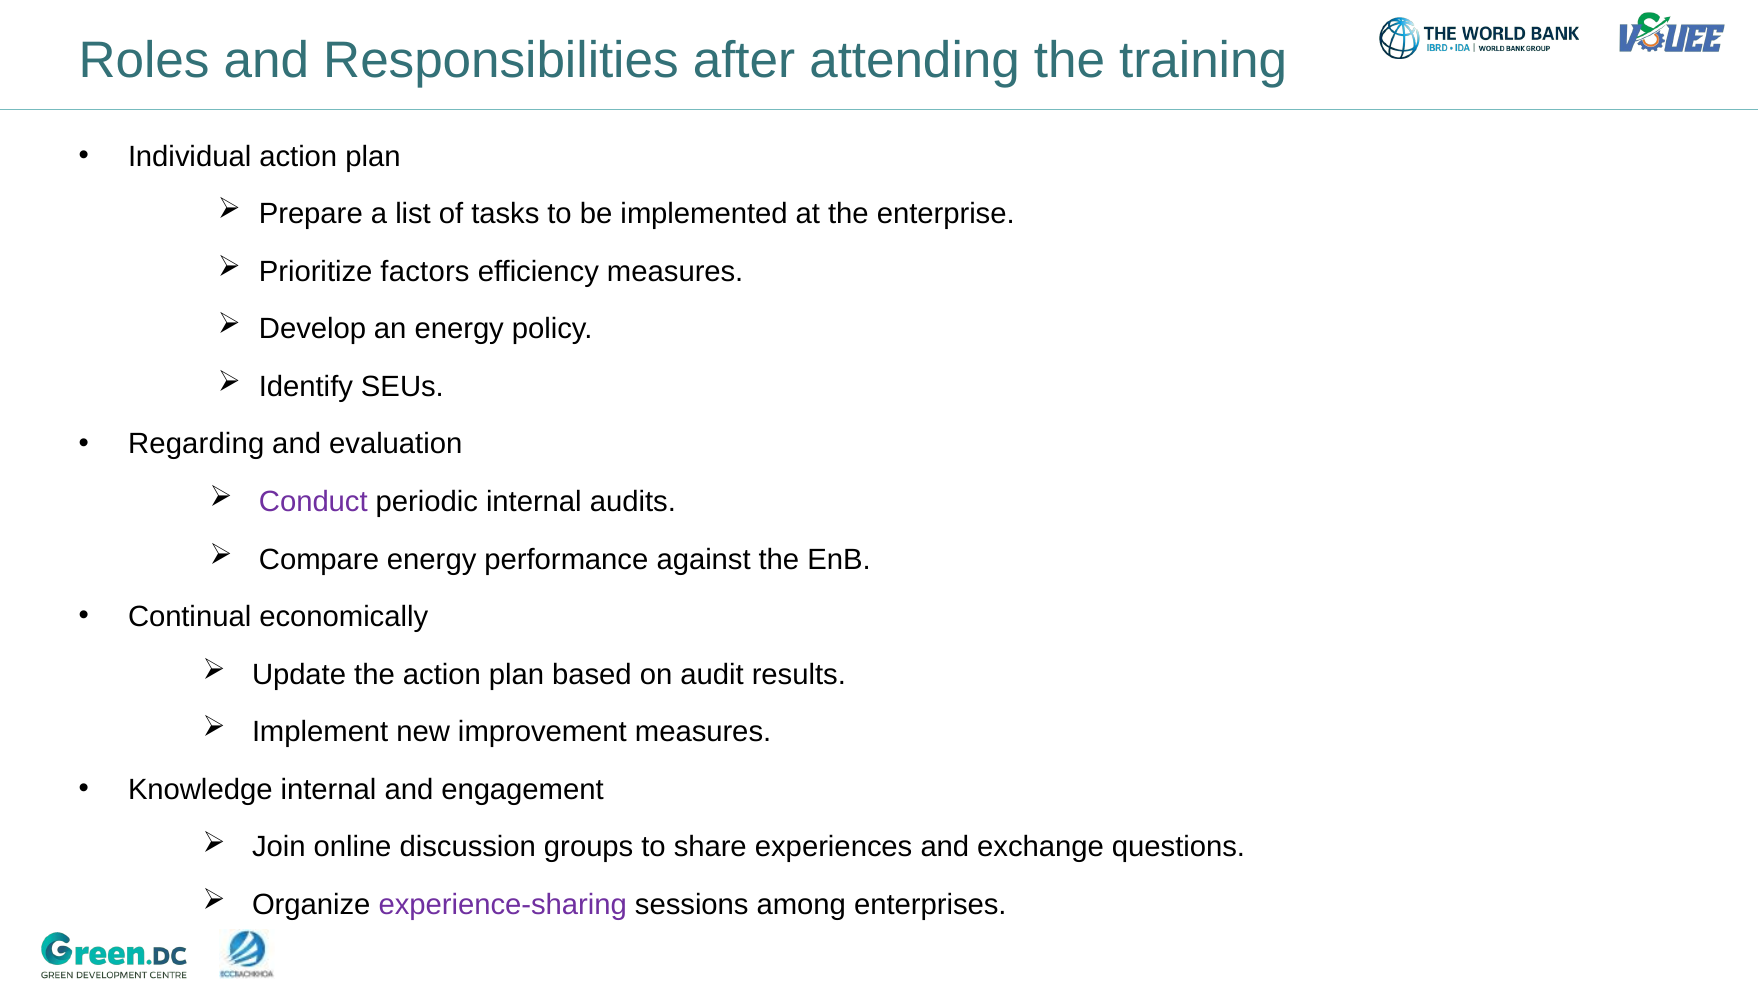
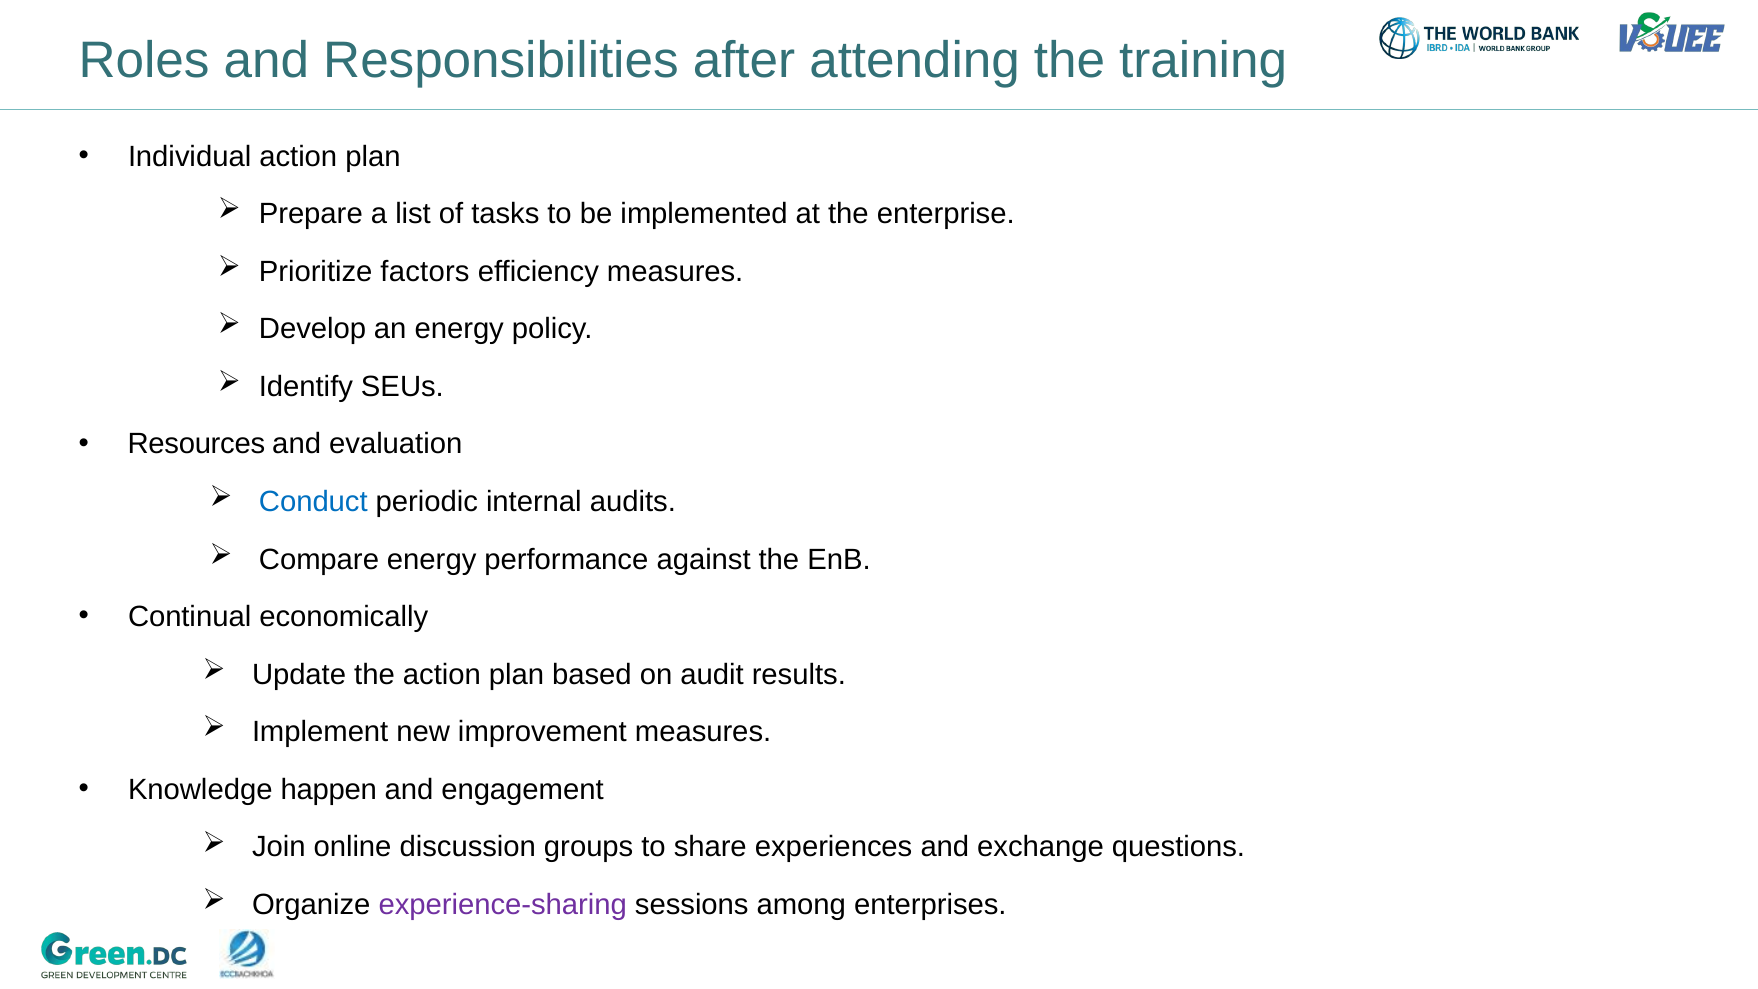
Regarding: Regarding -> Resources
Conduct colour: purple -> blue
Knowledge internal: internal -> happen
